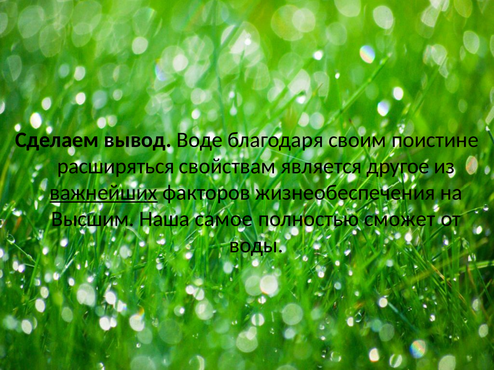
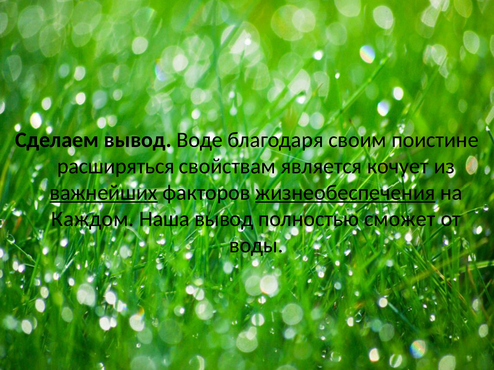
другое: другое -> кочует
жизнеобеспечения underline: none -> present
Высшим: Высшим -> Каждом
Наша самое: самое -> вывод
